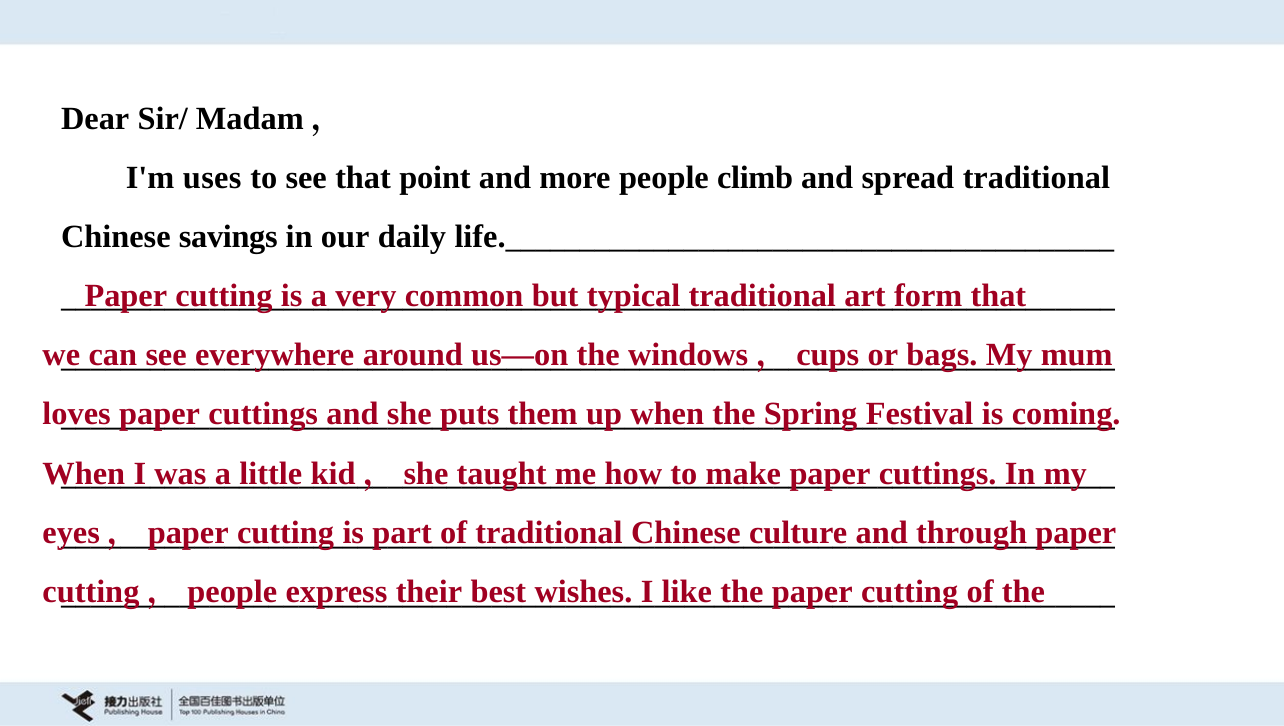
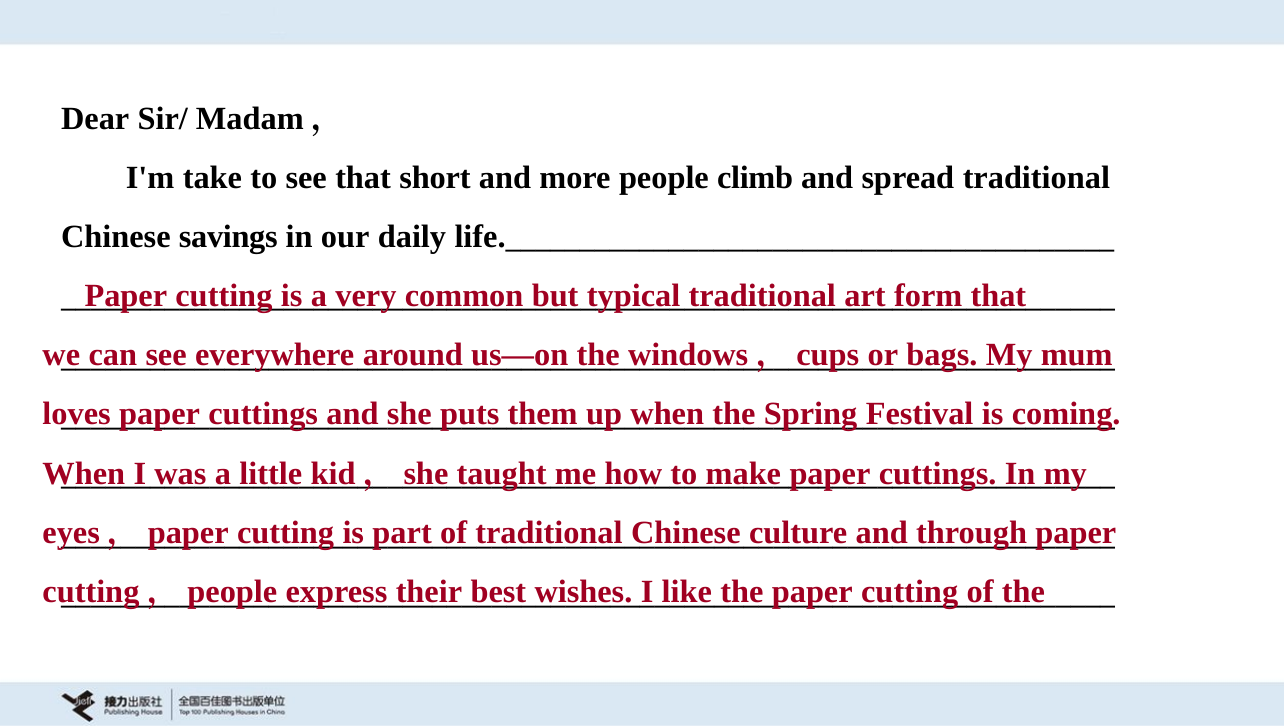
uses: uses -> take
point: point -> short
